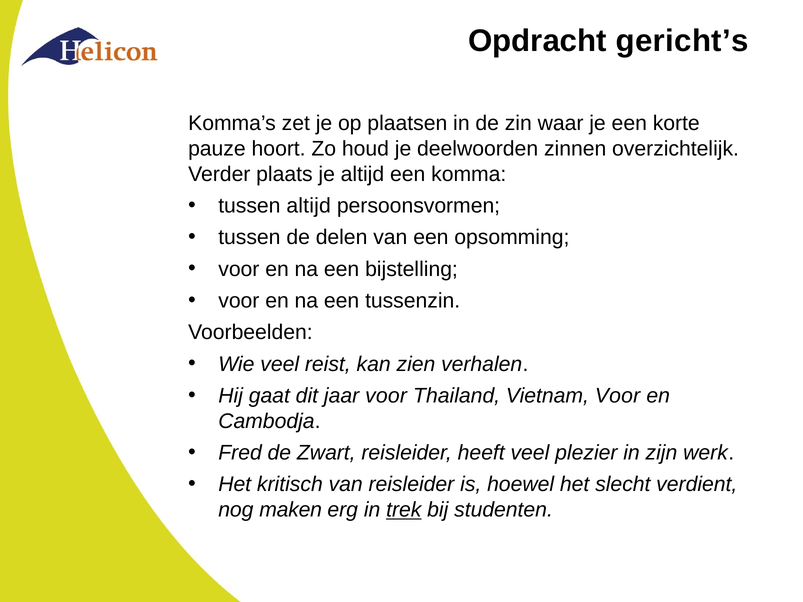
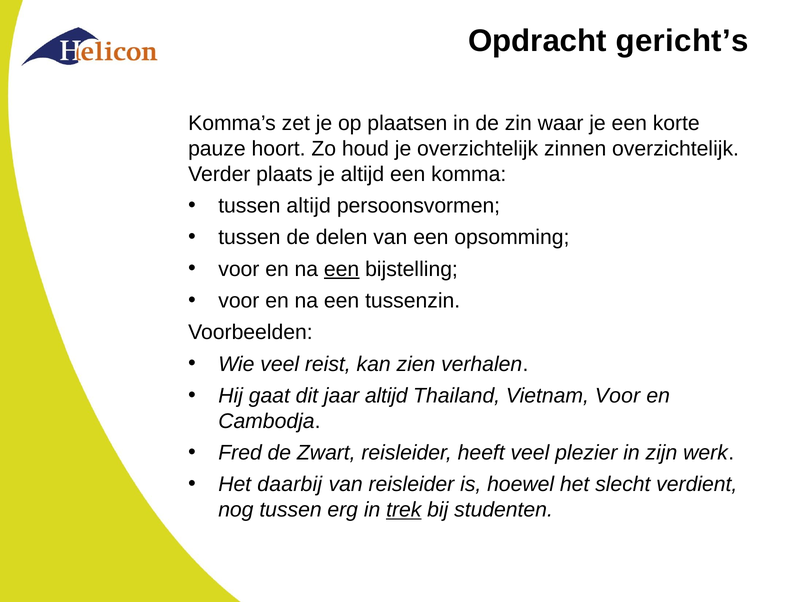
je deelwoorden: deelwoorden -> overzichtelijk
een at (342, 269) underline: none -> present
jaar voor: voor -> altijd
kritisch: kritisch -> daarbij
nog maken: maken -> tussen
